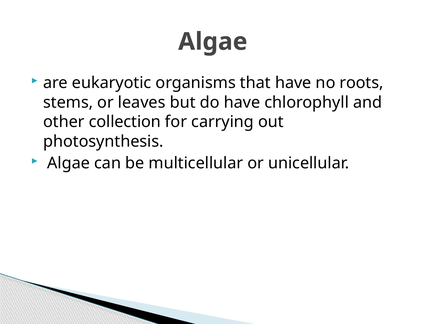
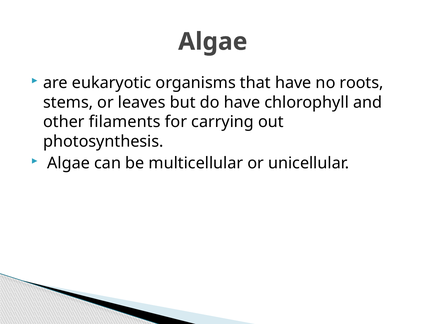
collection: collection -> filaments
